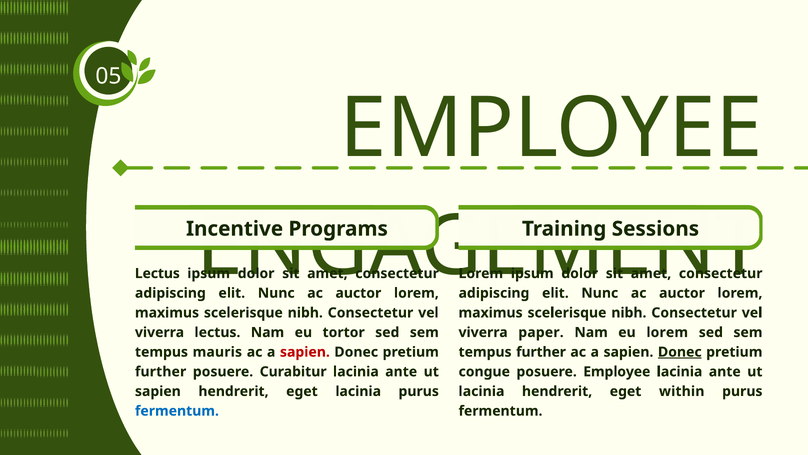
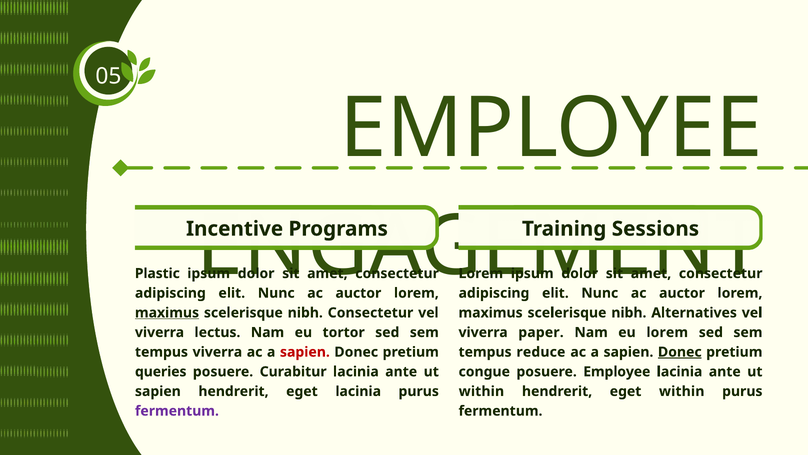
Lectus at (157, 273): Lectus -> Plastic
maximus at (167, 312) underline: none -> present
Consectetur at (694, 312): Consectetur -> Alternatives
tempus mauris: mauris -> viverra
tempus further: further -> reduce
further at (161, 371): further -> queries
lacinia at (481, 391): lacinia -> within
fermentum at (177, 411) colour: blue -> purple
